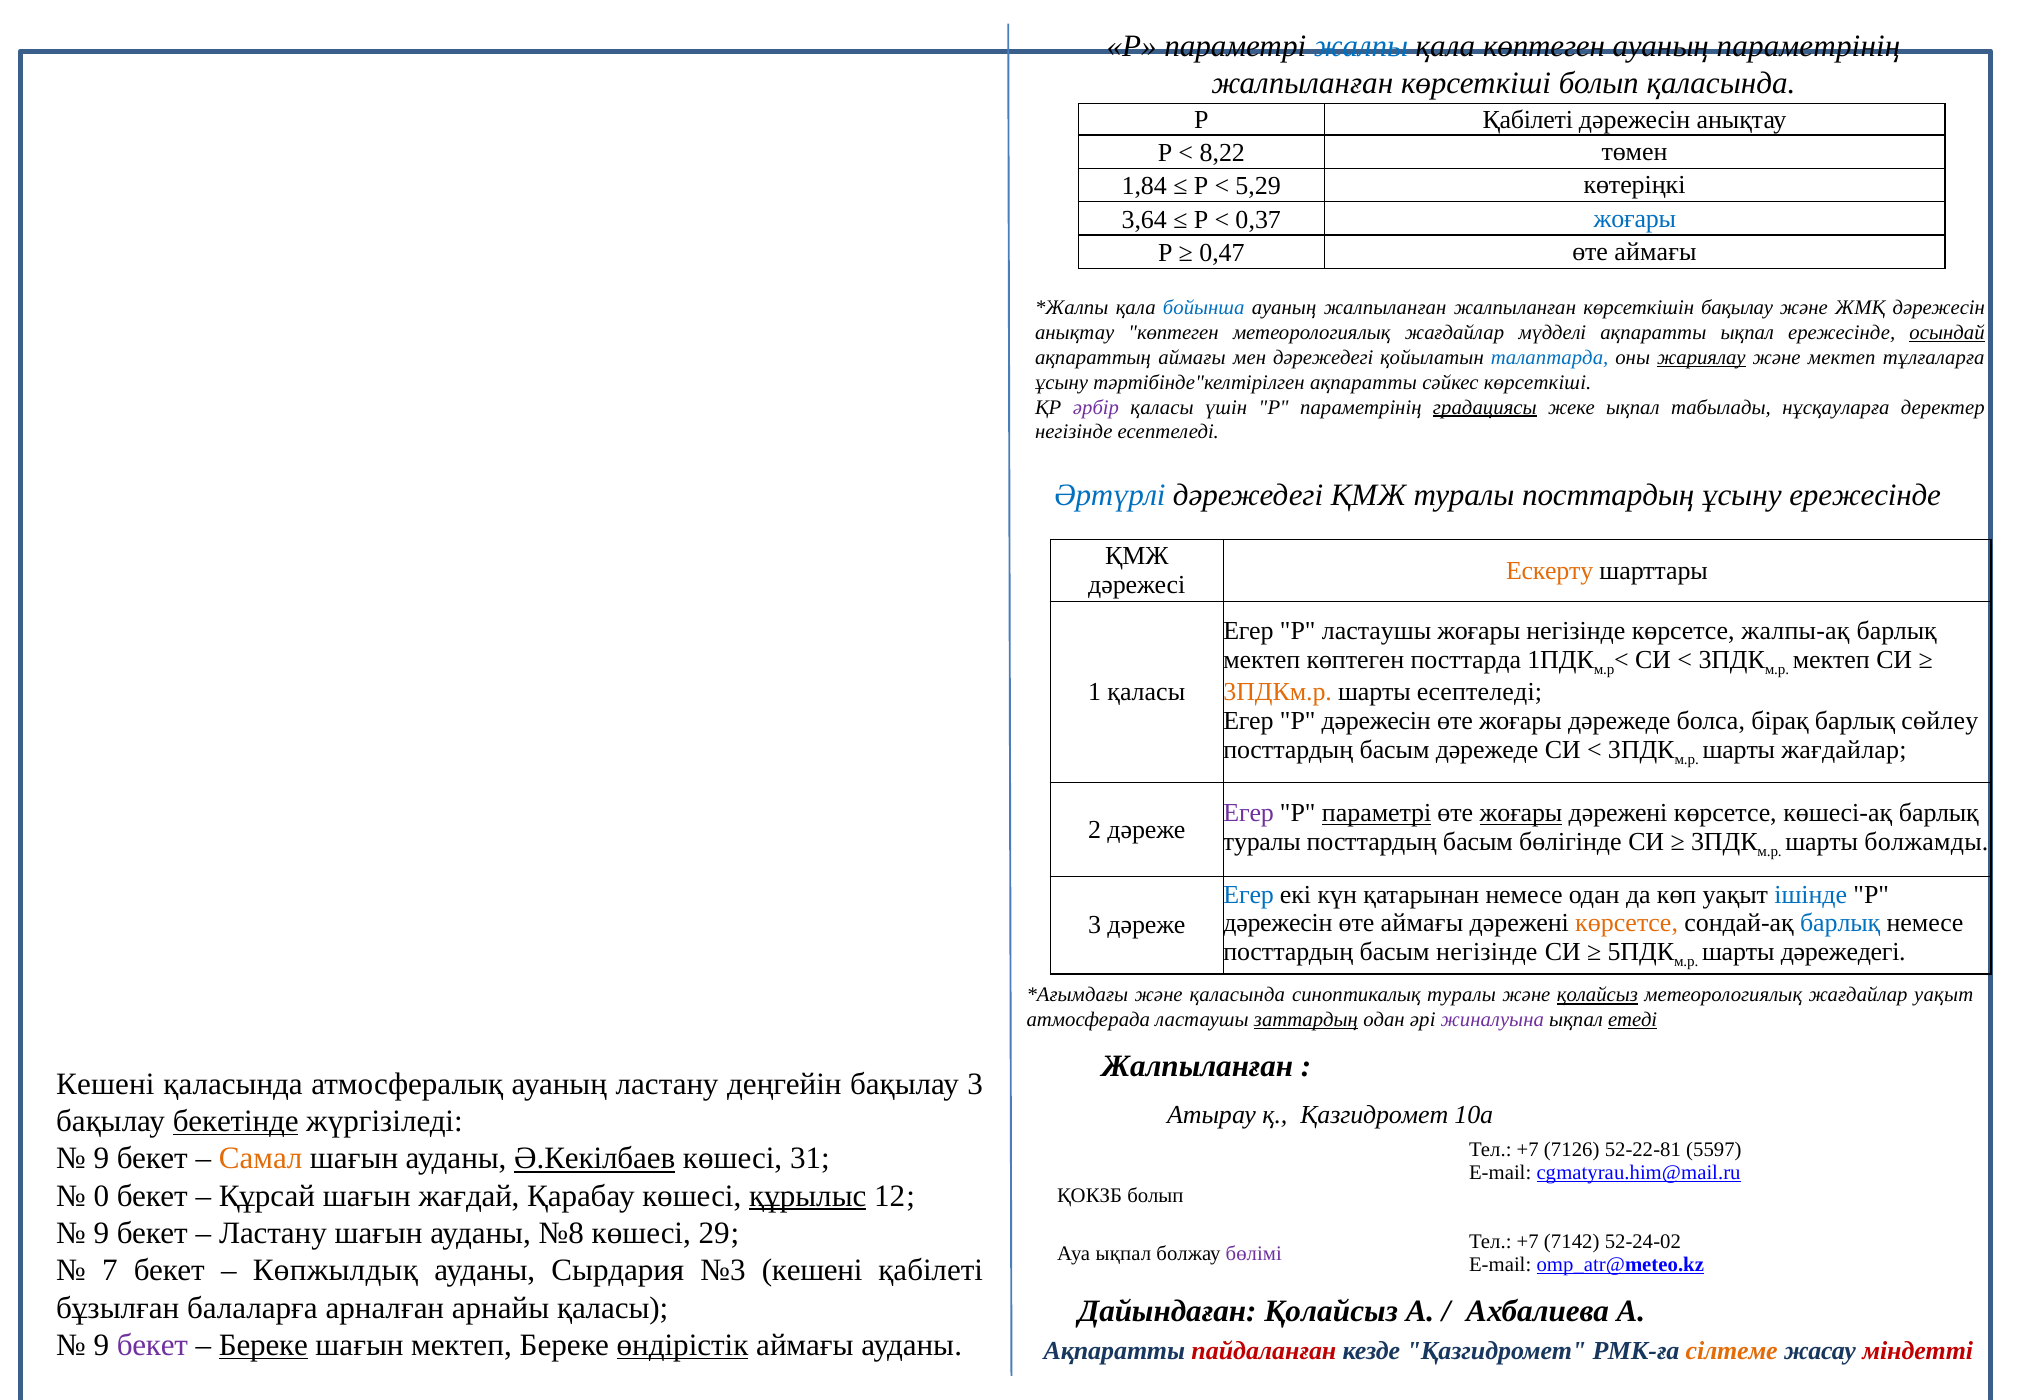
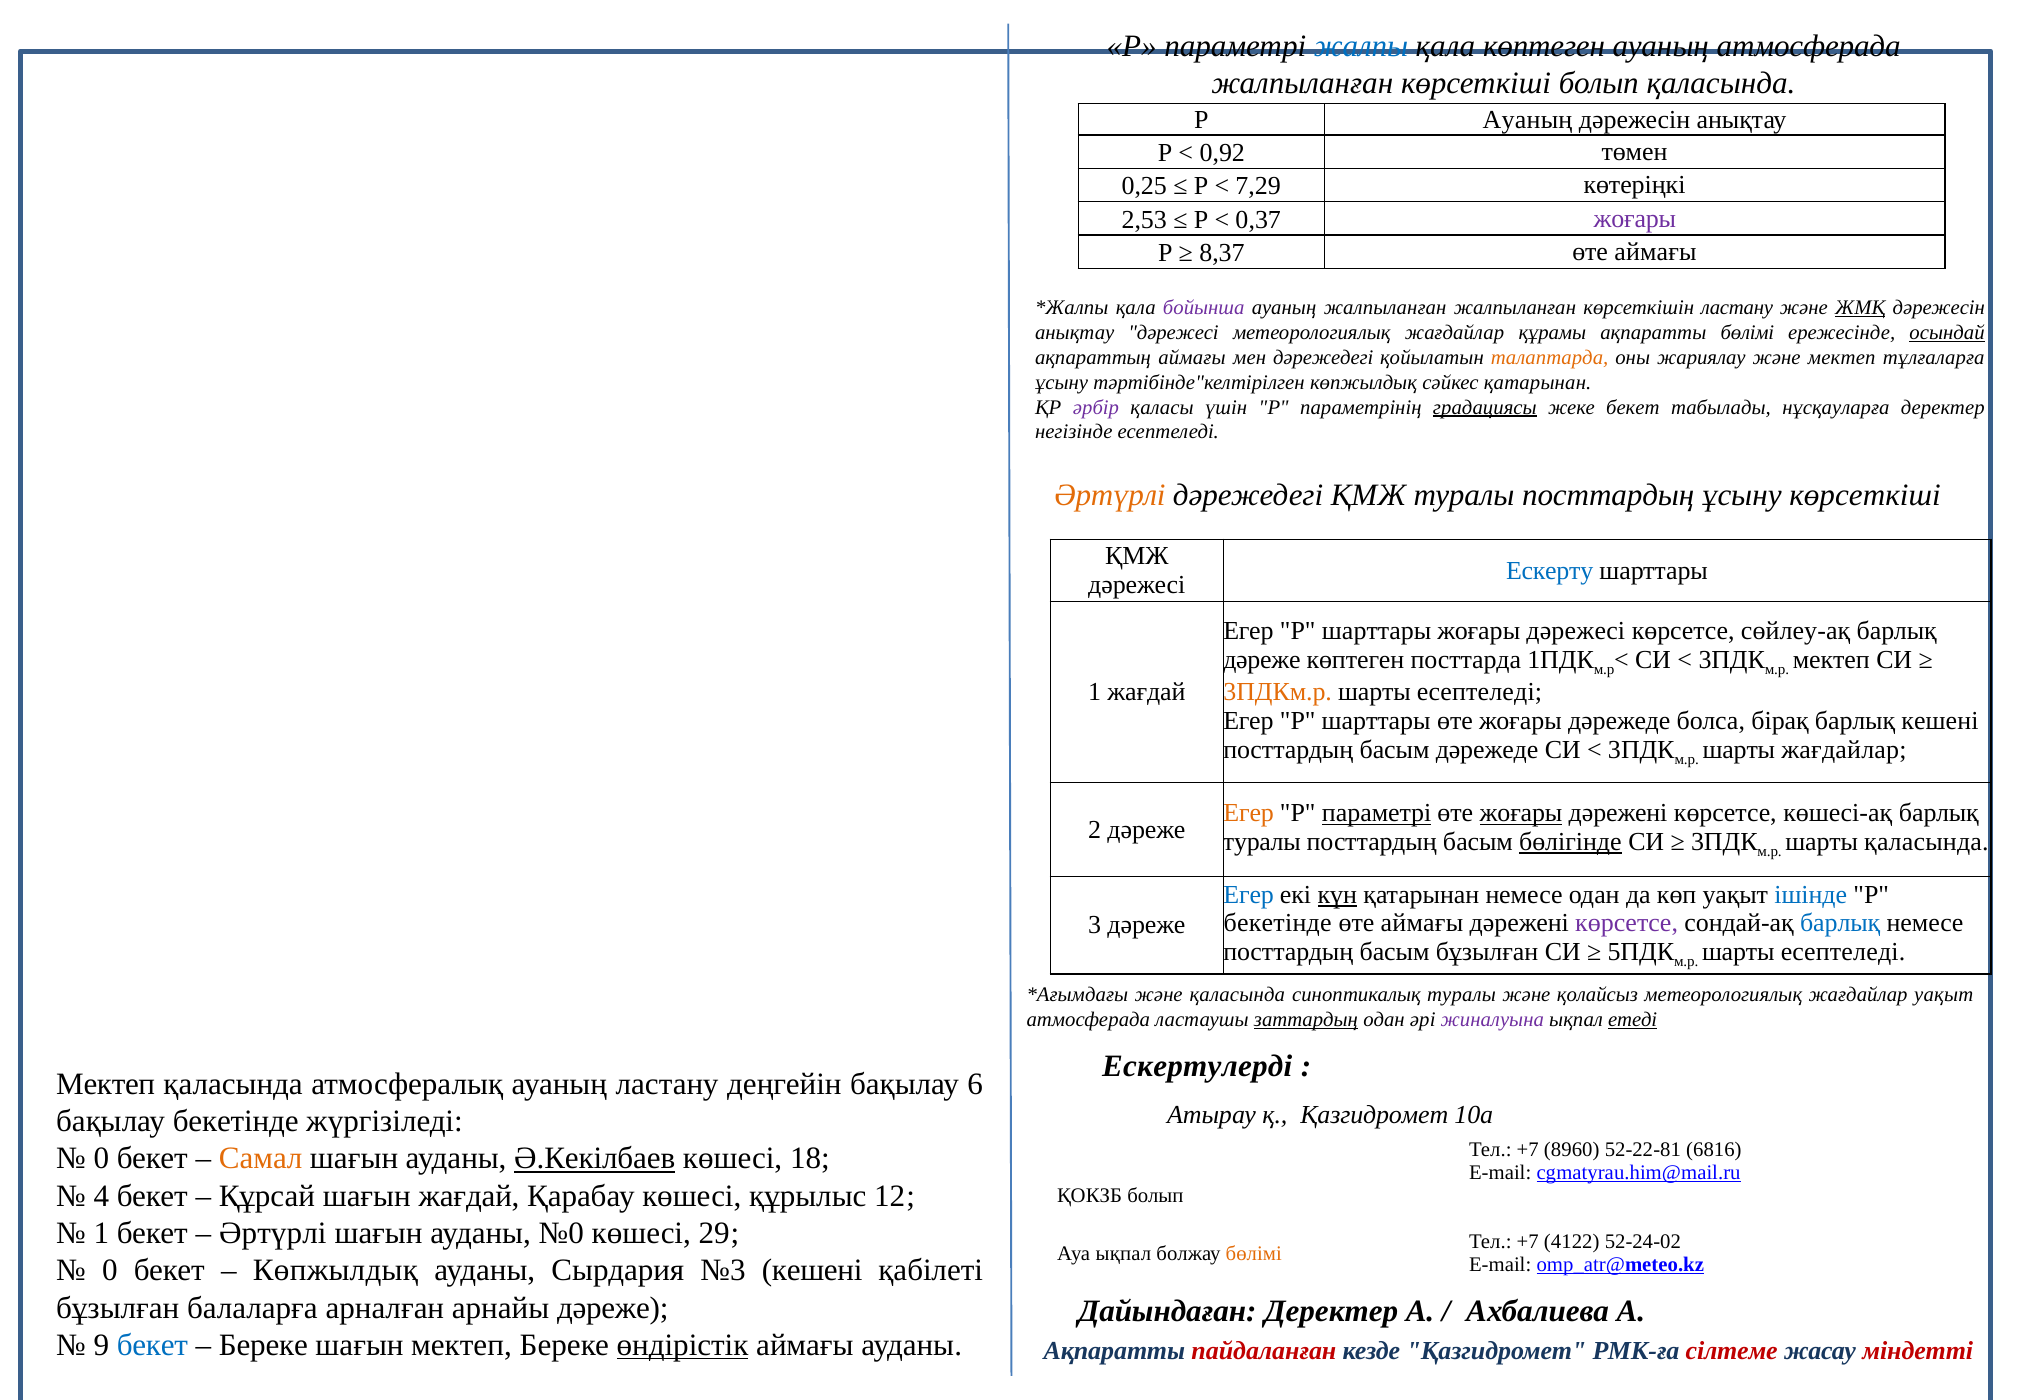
ауаның параметрінің: параметрінің -> атмосферада
Р Қабілеті: Қабілеті -> Ауаның
8,22: 8,22 -> 0,92
1,84: 1,84 -> 0,25
5,29: 5,29 -> 7,29
3,64: 3,64 -> 2,53
жоғары at (1635, 219) colour: blue -> purple
0,47: 0,47 -> 8,37
бойынша colour: blue -> purple
көрсеткішін бақылау: бақылау -> ластану
ЖМҚ underline: none -> present
анықтау көптеген: көптеген -> дәрежесі
мүдделі: мүдделі -> құрамы
ақпаратты ықпал: ықпал -> бөлімі
талаптарда colour: blue -> orange
жариялау underline: present -> none
тәртібінде"келтірілген ақпаратты: ақпаратты -> көпжылдық
сәйкес көрсеткіші: көрсеткіші -> қатарынан
жеке ықпал: ықпал -> бекет
Әртүрлі at (1110, 496) colour: blue -> orange
ұсыну ережесінде: ережесінде -> көрсеткіші
Ескерту colour: orange -> blue
Р ластаушы: ластаушы -> шарттары
жоғары негізінде: негізінде -> дәрежесі
жалпы-ақ: жалпы-ақ -> сөйлеу-ақ
мектеп at (1262, 660): мектеп -> дәреже
1 қаласы: қаласы -> жағдай
P дәрежесін: дәрежесін -> шарттары
барлық сөйлеу: сөйлеу -> кешені
Егер at (1249, 814) colour: purple -> orange
бөлігінде underline: none -> present
шарты болжамды: болжамды -> қаласында
күн underline: none -> present
дәрежесін at (1278, 923): дәрежесін -> бекетінде
көрсетсе at (1627, 923) colour: orange -> purple
басым негізінде: негізінде -> бұзылған
дәрежедегі at (1843, 952): дәрежедегі -> есептеледі
қолайсыз at (1597, 995) underline: present -> none
Жалпыланған at (1197, 1066): Жалпыланған -> Ескертулерді
Кешені at (105, 1084): Кешені -> Мектеп
бақылау 3: 3 -> 6
бекетінде at (236, 1122) underline: present -> none
7126: 7126 -> 8960
5597: 5597 -> 6816
9 at (101, 1159): 9 -> 0
31: 31 -> 18
0: 0 -> 4
құрылыс underline: present -> none
9 at (101, 1234): 9 -> 1
Ластану at (273, 1234): Ластану -> Әртүрлі
№8: №8 -> №0
7142: 7142 -> 4122
бөлімі at (1254, 1254) colour: purple -> orange
7 at (110, 1271): 7 -> 0
арнайы қаласы: қаласы -> дәреже
Дайындаған Қолайсыз: Қолайсыз -> Деректер
бекет at (152, 1346) colour: purple -> blue
Береке at (263, 1346) underline: present -> none
сілтеме colour: orange -> red
